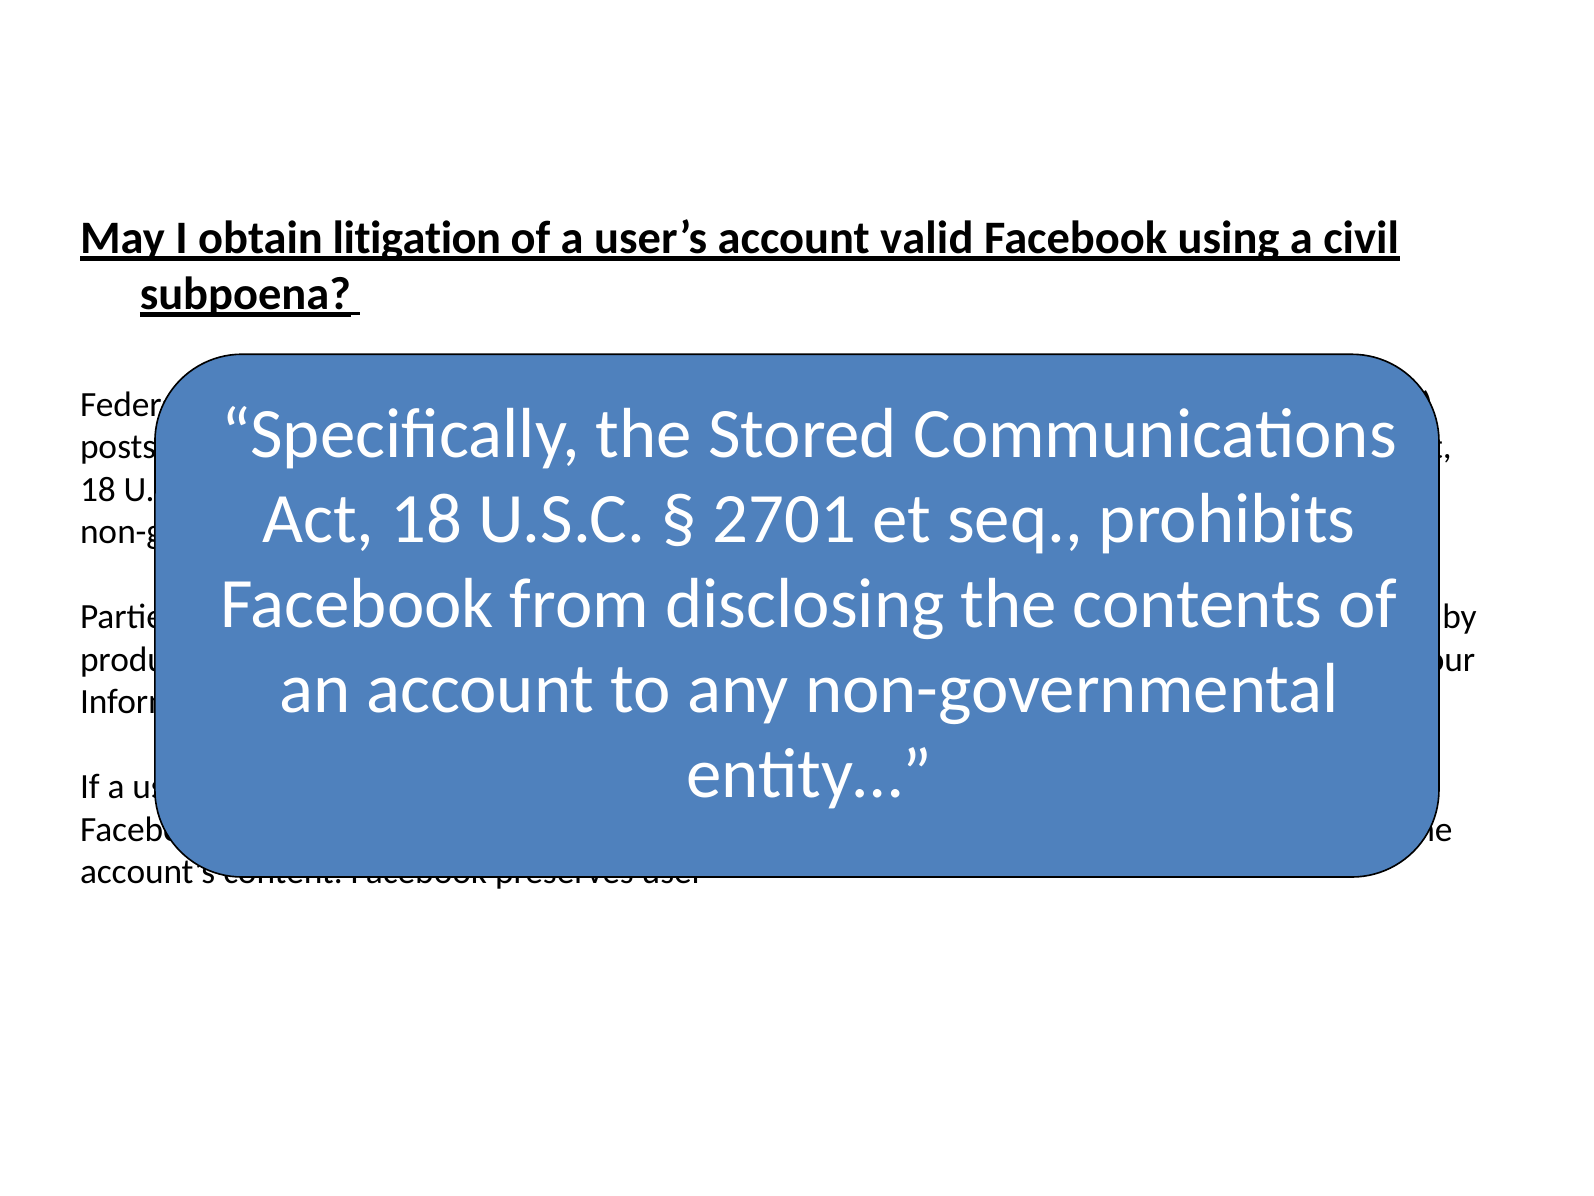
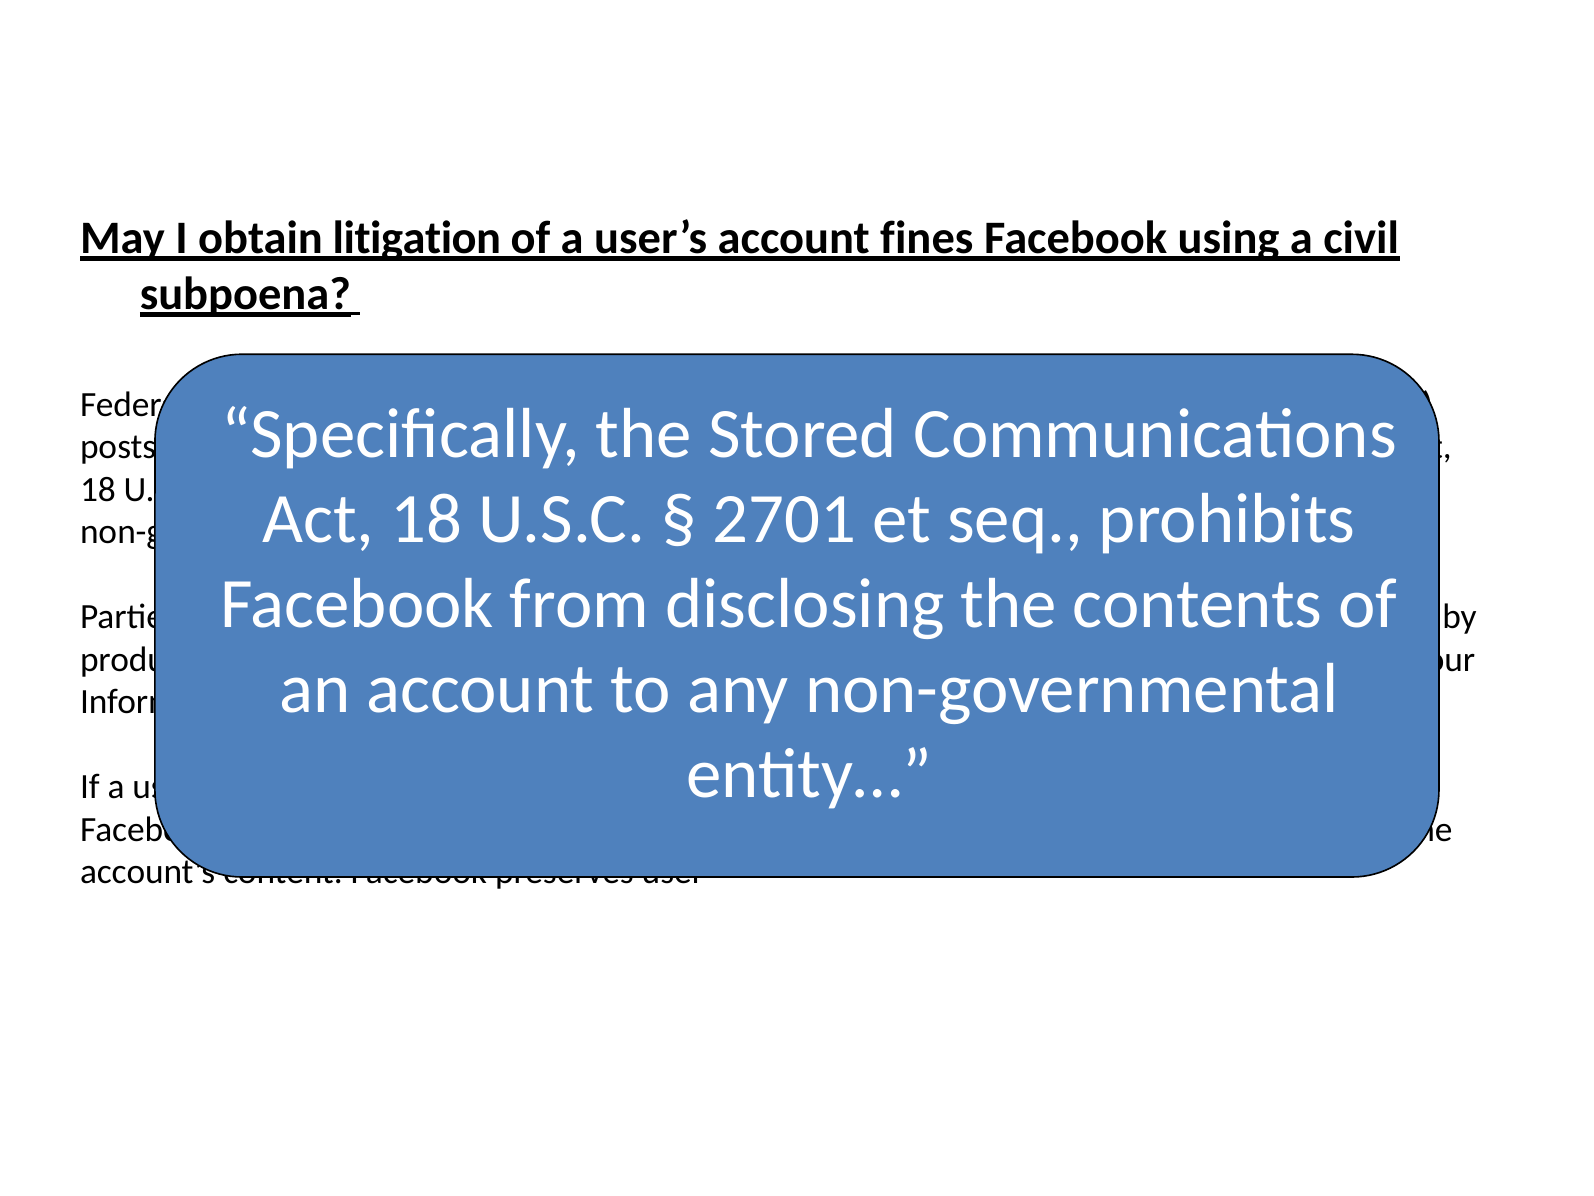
account valid: valid -> fines
